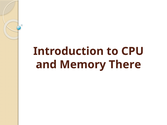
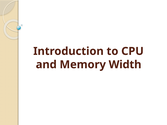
There: There -> Width
